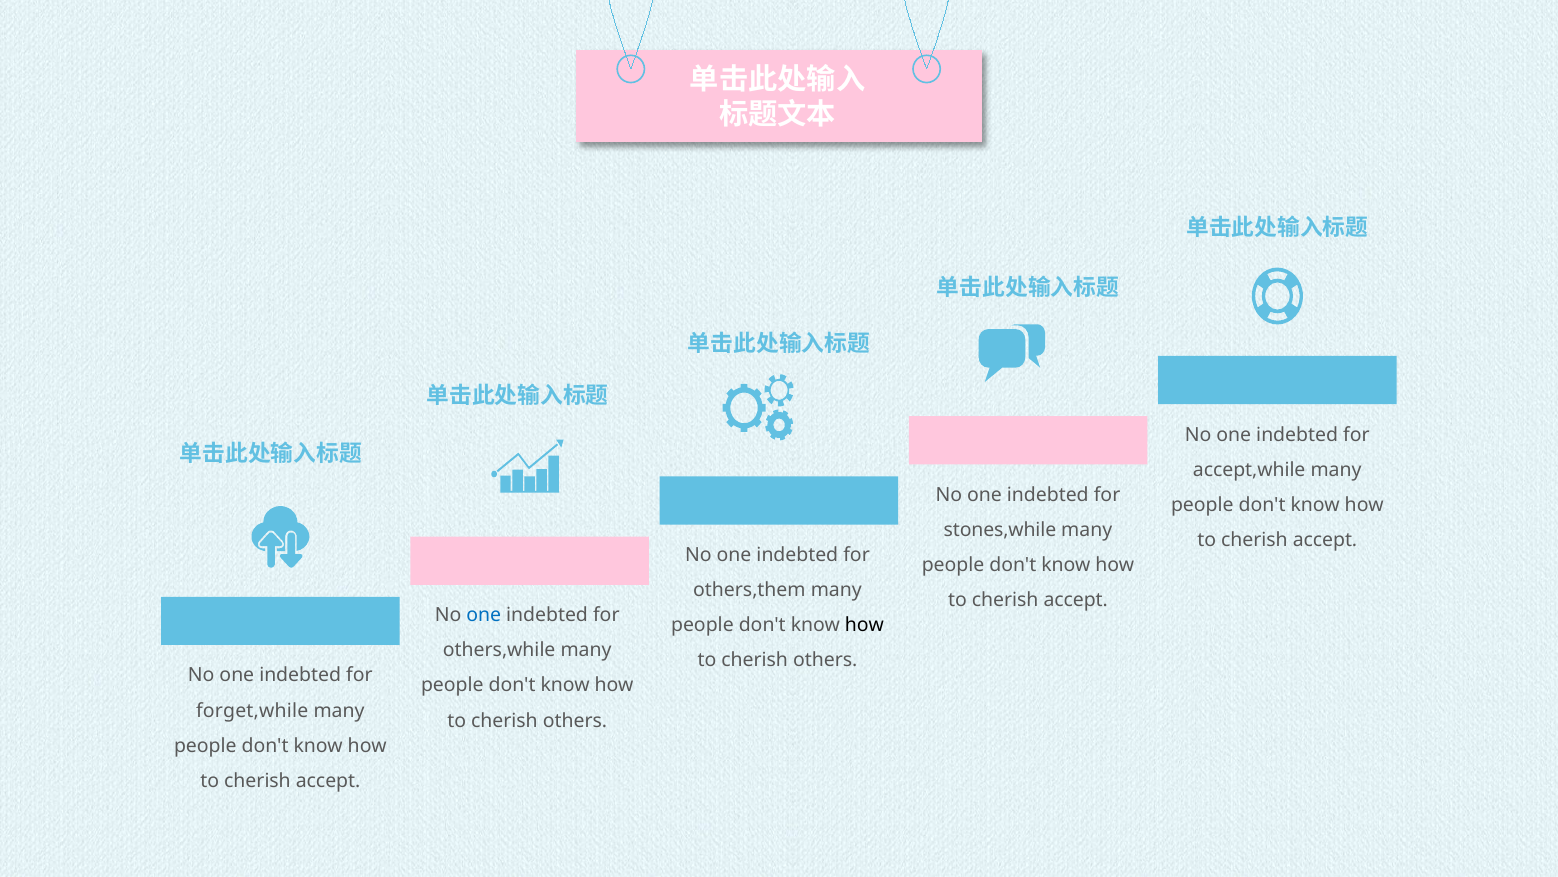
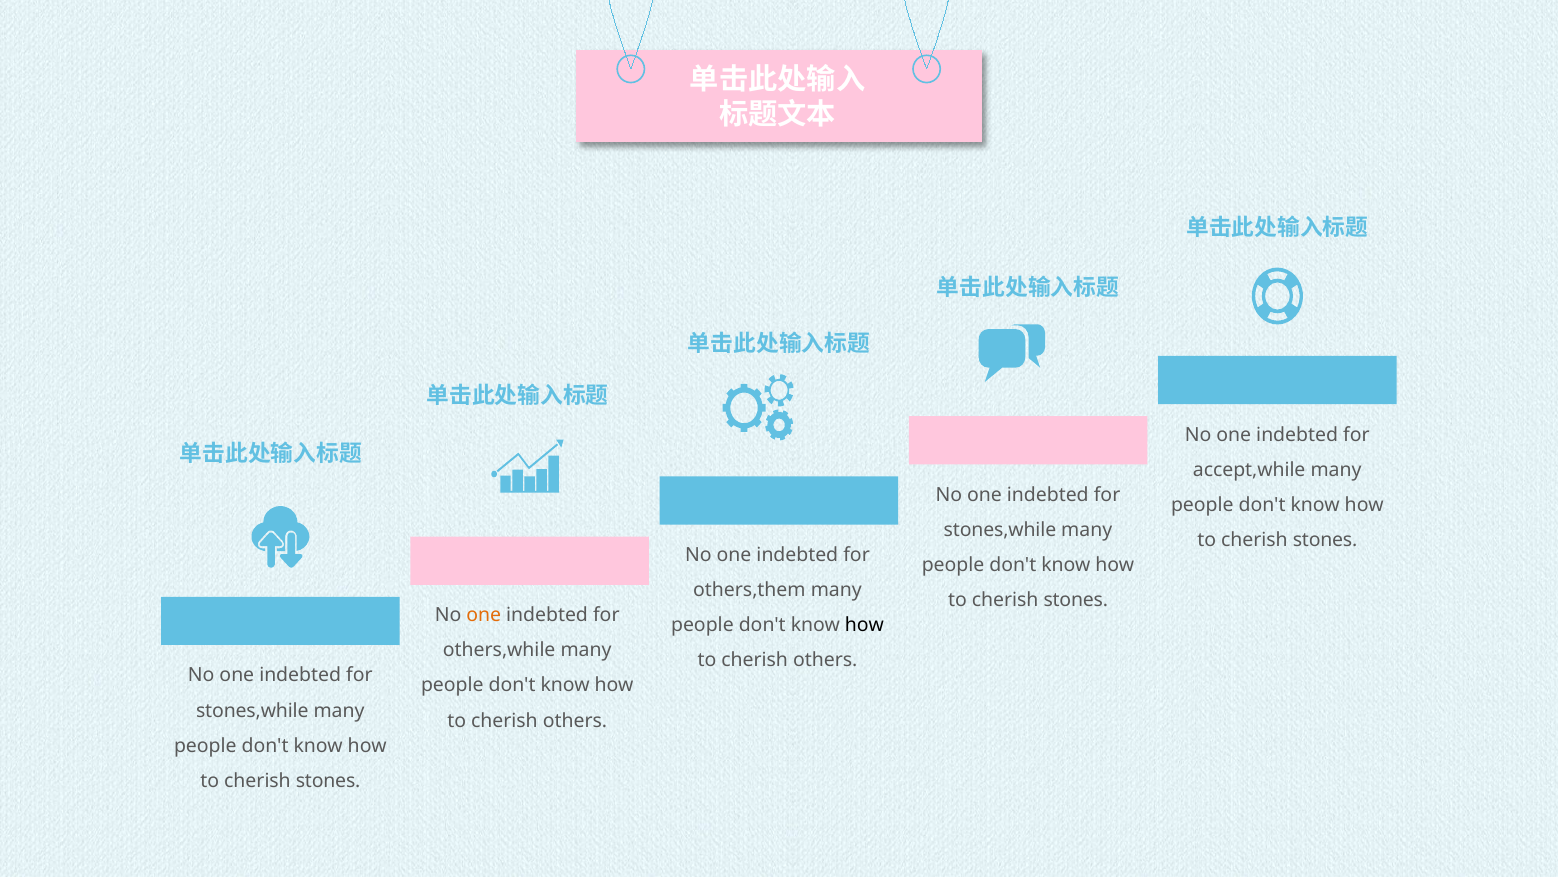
accept at (1325, 539): accept -> stones
accept at (1076, 600): accept -> stones
one at (484, 615) colour: blue -> orange
forget,while at (252, 710): forget,while -> stones,while
accept at (328, 780): accept -> stones
